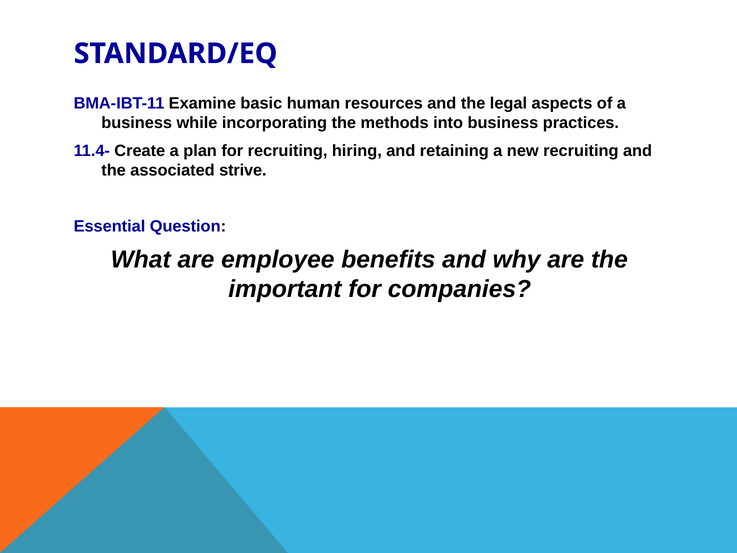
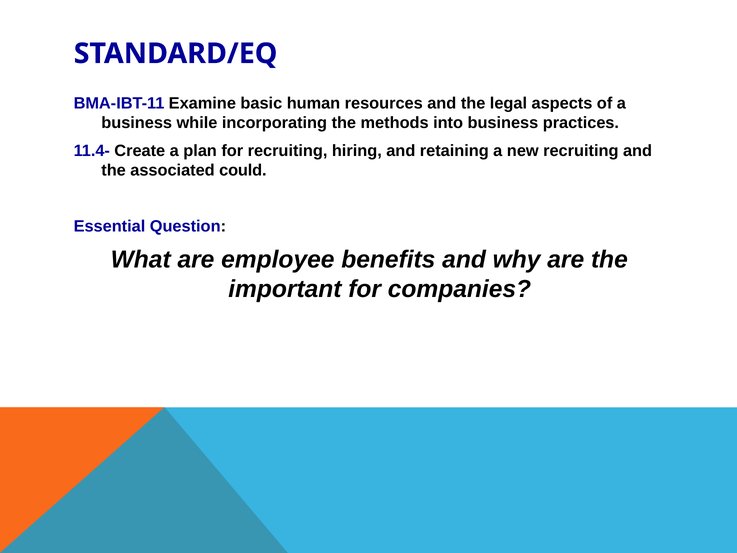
strive: strive -> could
